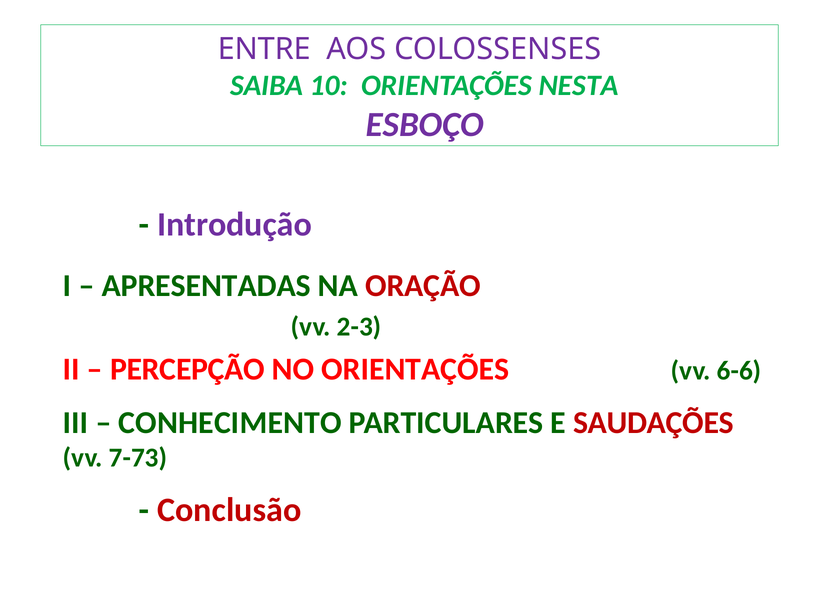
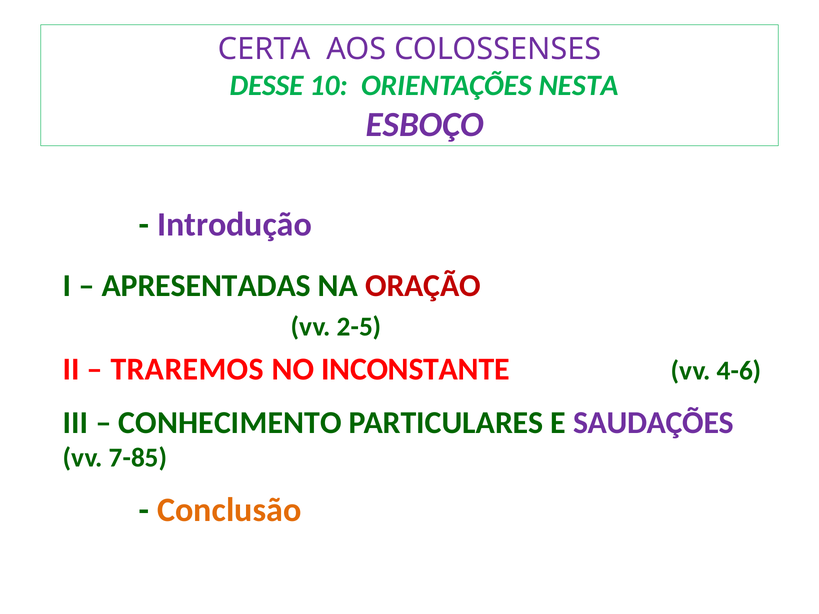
ENTRE: ENTRE -> CERTA
SAIBA: SAIBA -> DESSE
2-3: 2-3 -> 2-5
PERCEPÇÃO: PERCEPÇÃO -> TRAREMOS
NO ORIENTAÇÕES: ORIENTAÇÕES -> INCONSTANTE
6-6: 6-6 -> 4-6
SAUDAÇÕES colour: red -> purple
7-73: 7-73 -> 7-85
Conclusão colour: red -> orange
